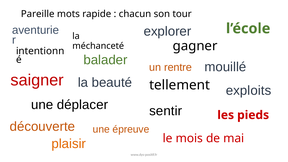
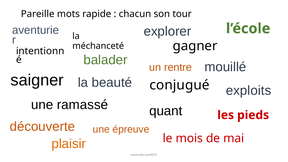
saigner colour: red -> black
tellement: tellement -> conjugué
déplacer: déplacer -> ramassé
sentir: sentir -> quant
